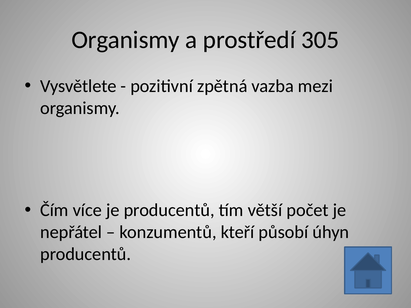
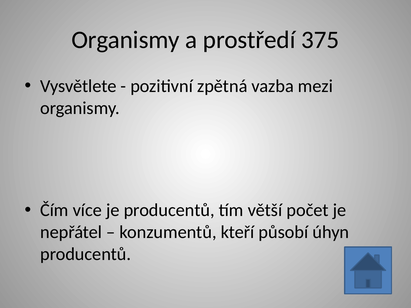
305: 305 -> 375
